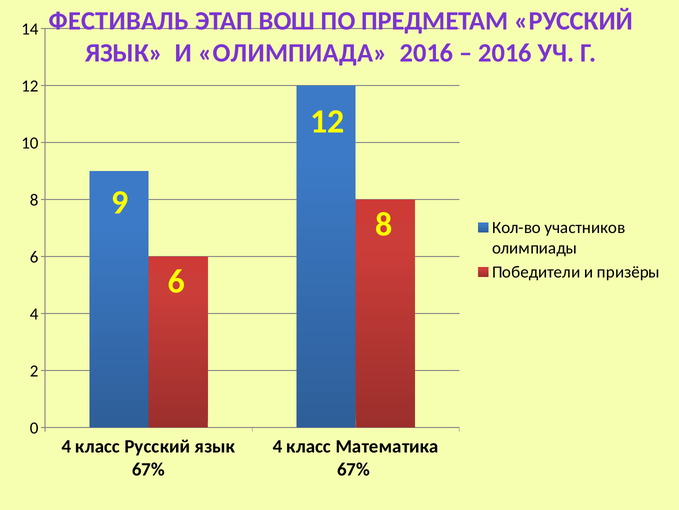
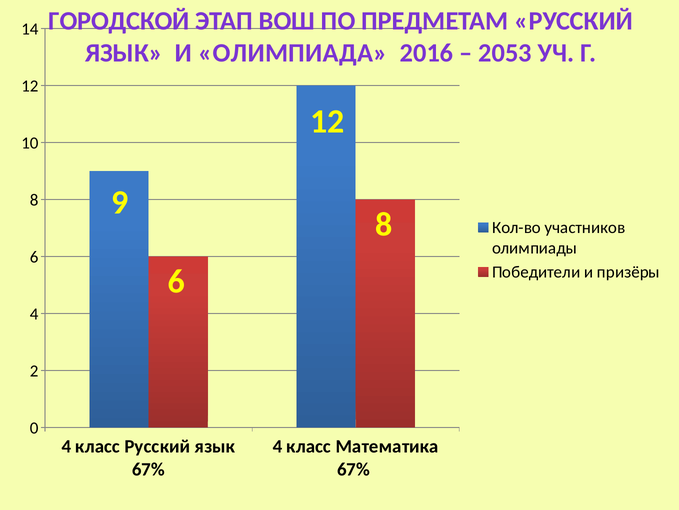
ФЕСТИВАЛЬ: ФЕСТИВАЛЬ -> ГОРОДСКОЙ
2016 at (505, 53): 2016 -> 2053
